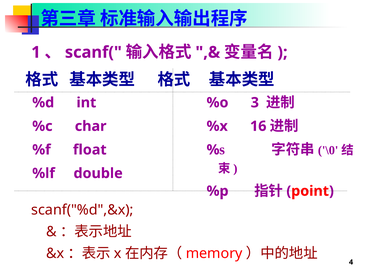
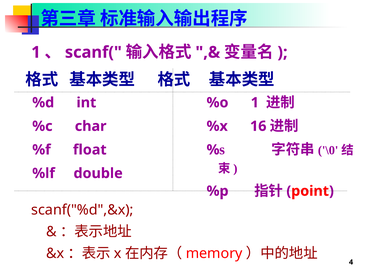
%o 3: 3 -> 1
